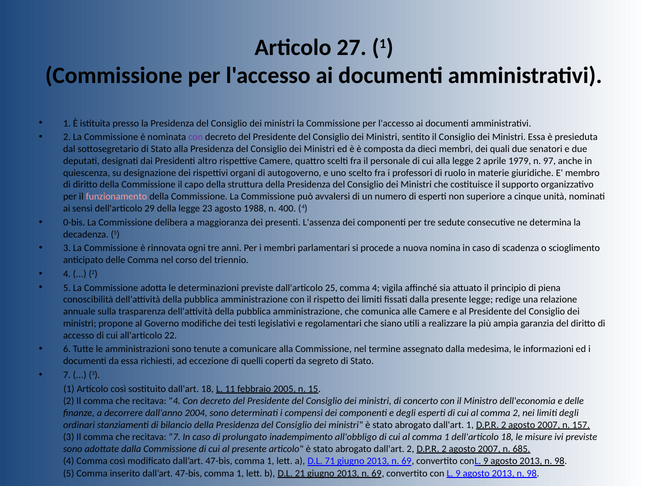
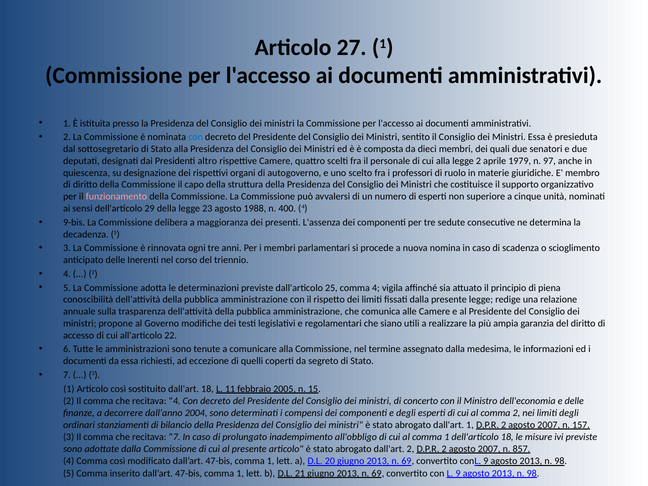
con at (196, 137) colour: purple -> blue
0-bis: 0-bis -> 9-bis
delle Comma: Comma -> Inerenti
685: 685 -> 857
71: 71 -> 20
